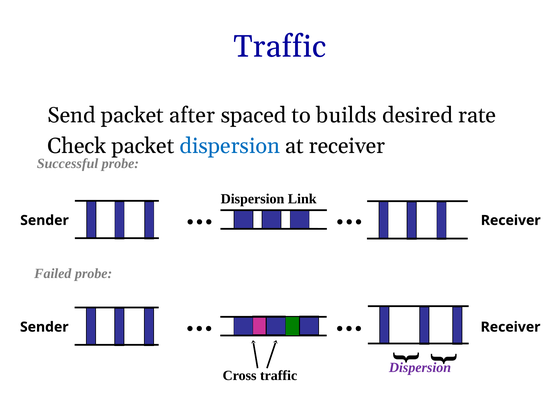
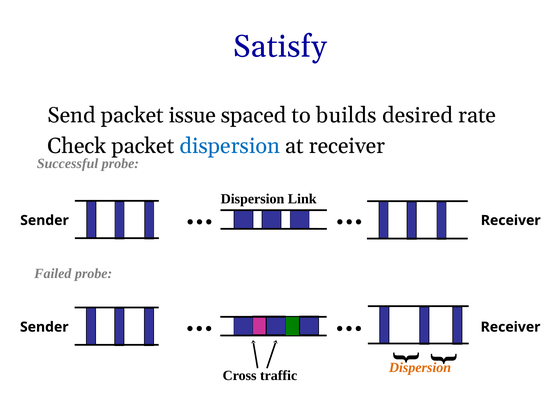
Traffic at (280, 47): Traffic -> Satisfy
after: after -> issue
Dispersion at (420, 368) colour: purple -> orange
